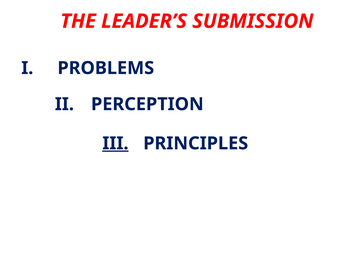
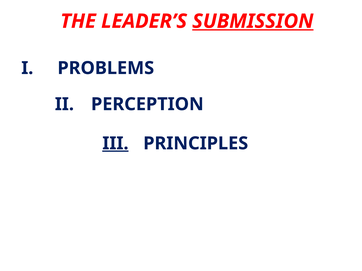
SUBMISSION underline: none -> present
